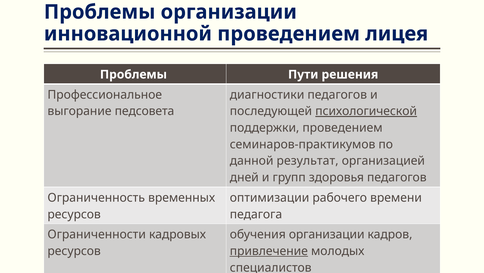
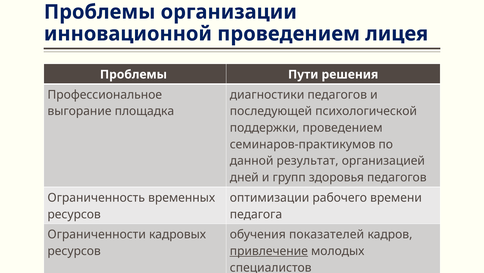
педсовета: педсовета -> площадка
психологической underline: present -> none
обучения организации: организации -> показателей
